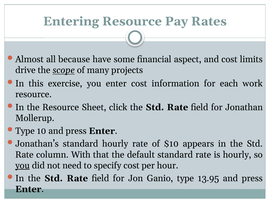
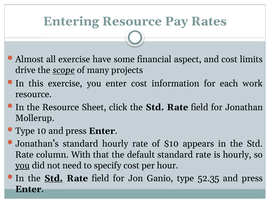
all because: because -> exercise
Std at (54, 178) underline: none -> present
13.95: 13.95 -> 52.35
